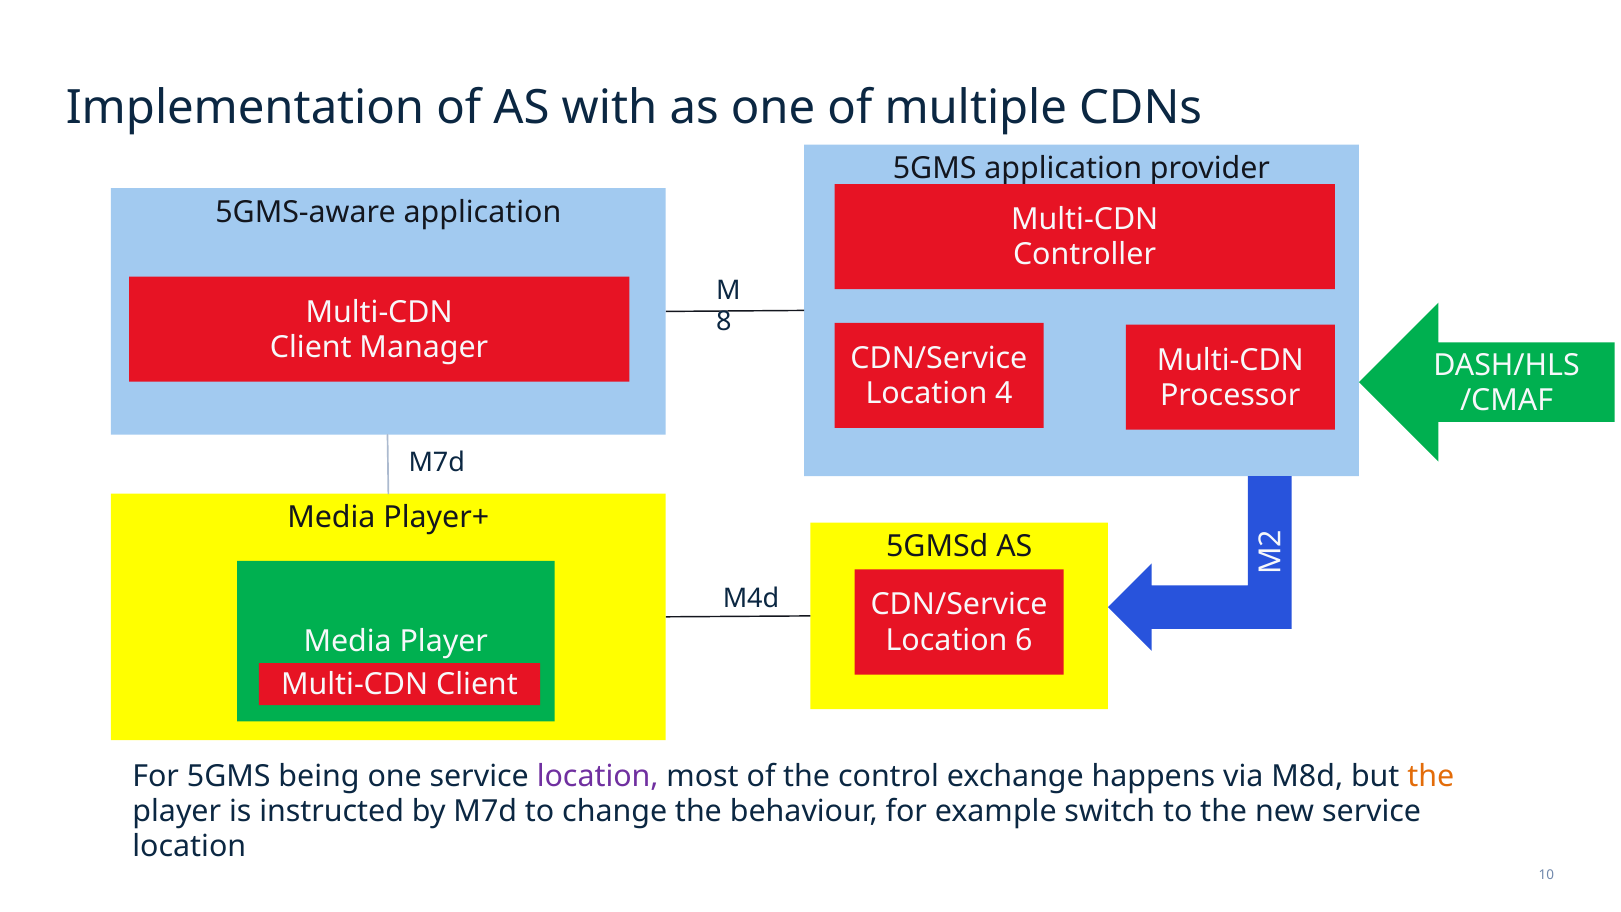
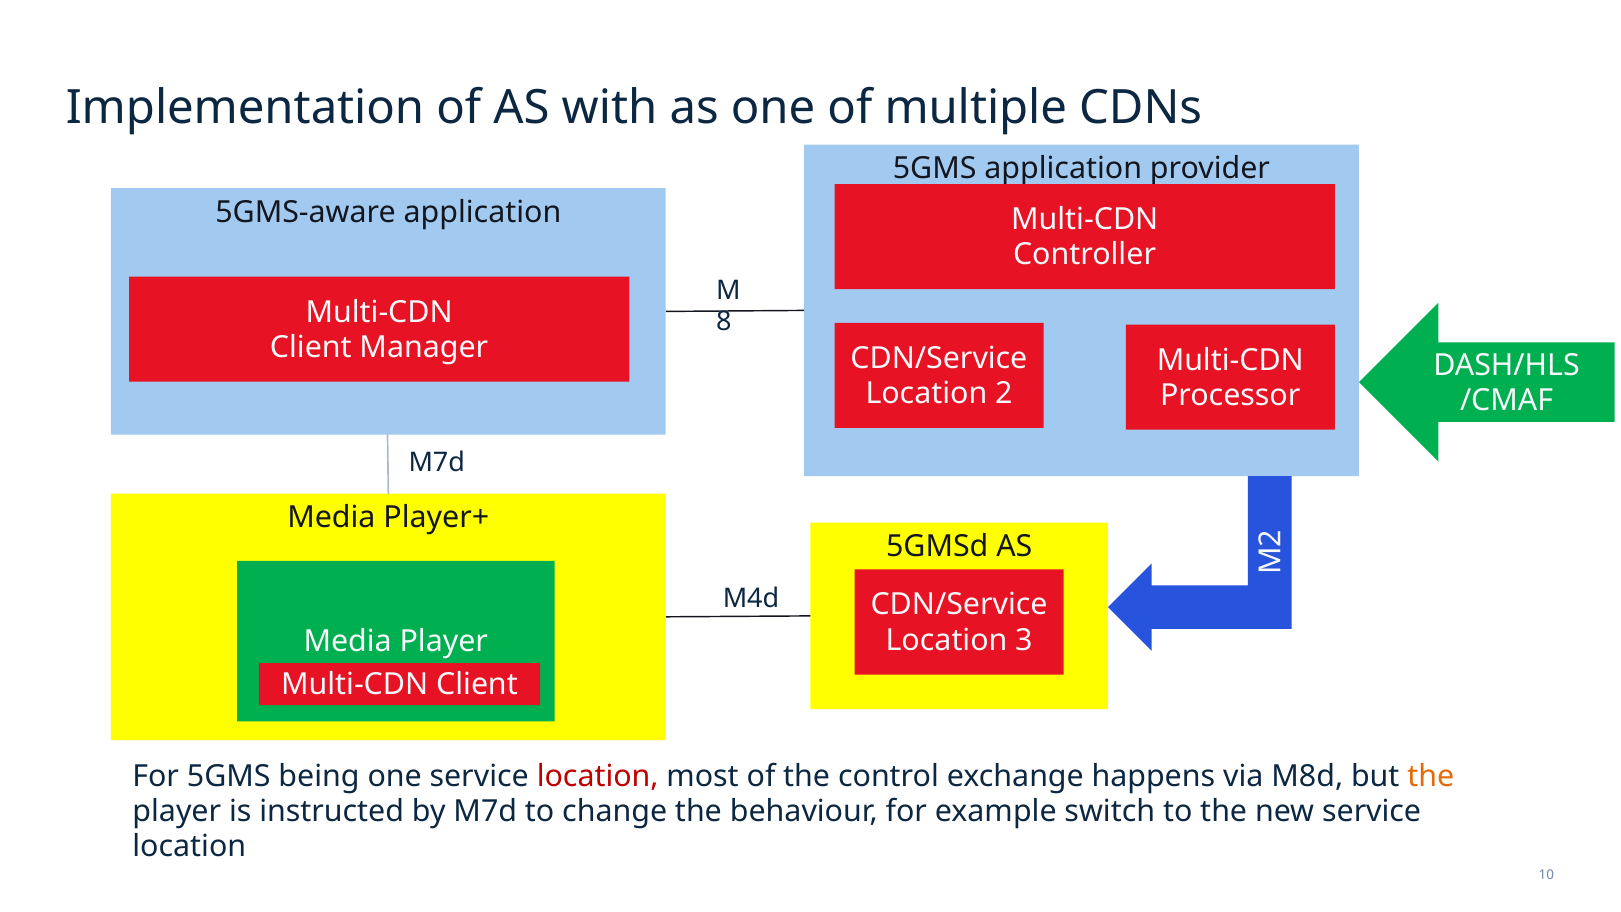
Location 4: 4 -> 2
6: 6 -> 3
location at (598, 777) colour: purple -> red
